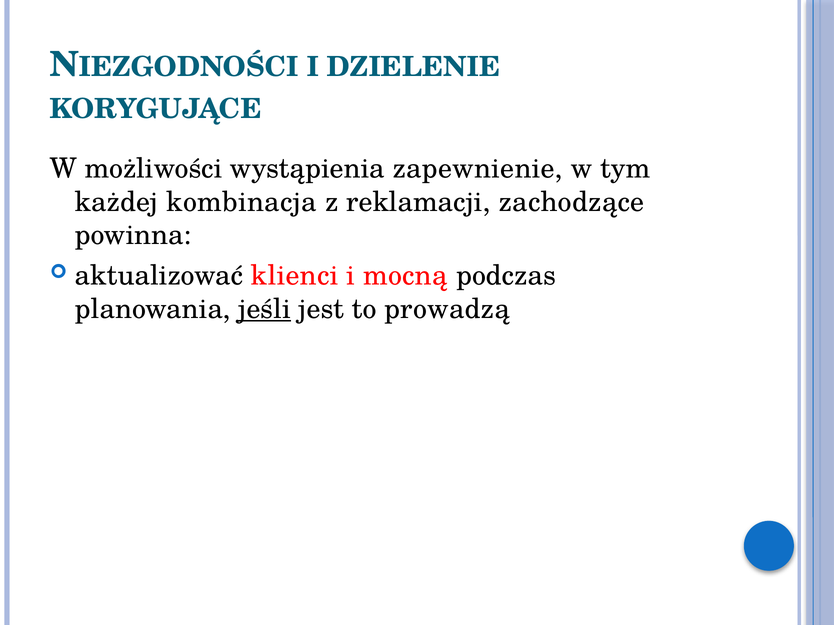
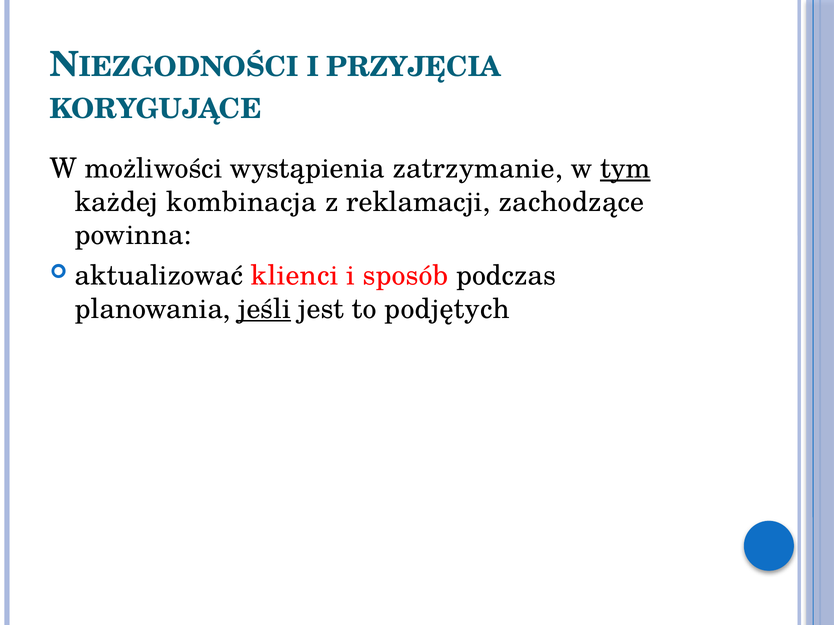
DZIELENIE: DZIELENIE -> PRZYJĘCIA
zapewnienie: zapewnienie -> zatrzymanie
tym underline: none -> present
mocną: mocną -> sposób
prowadzą: prowadzą -> podjętych
